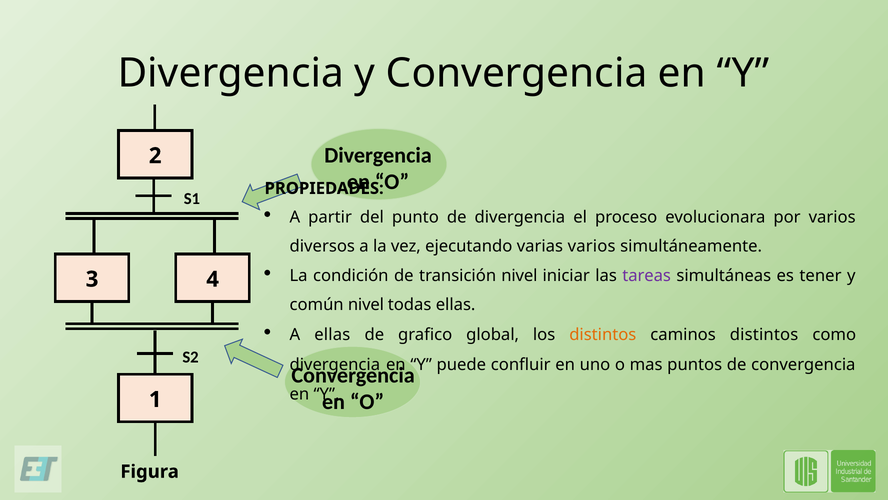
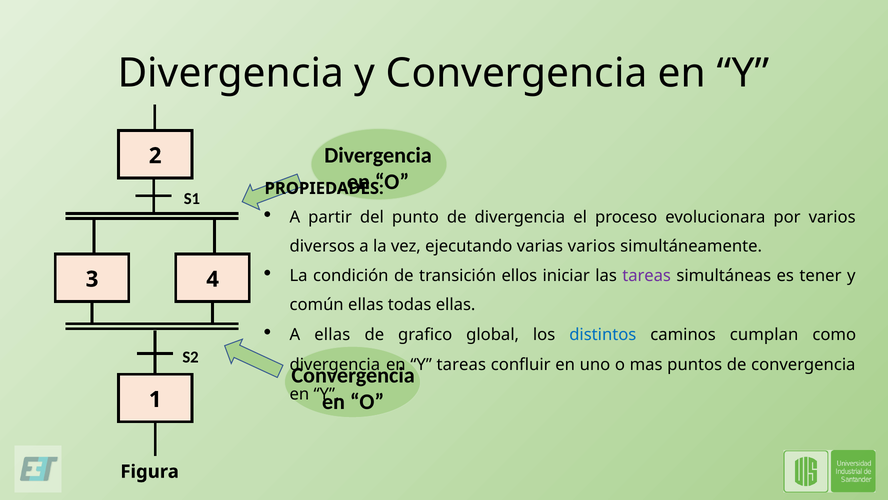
transición nivel: nivel -> ellos
común nivel: nivel -> ellas
distintos at (603, 335) colour: orange -> blue
caminos distintos: distintos -> cumplan
Y puede: puede -> tareas
